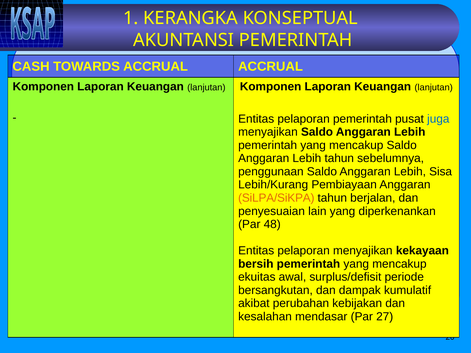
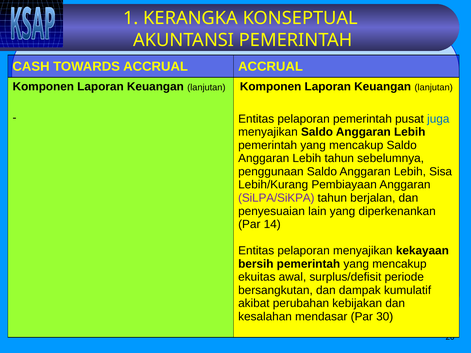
SiLPA/SiKPA colour: orange -> purple
48: 48 -> 14
27: 27 -> 30
